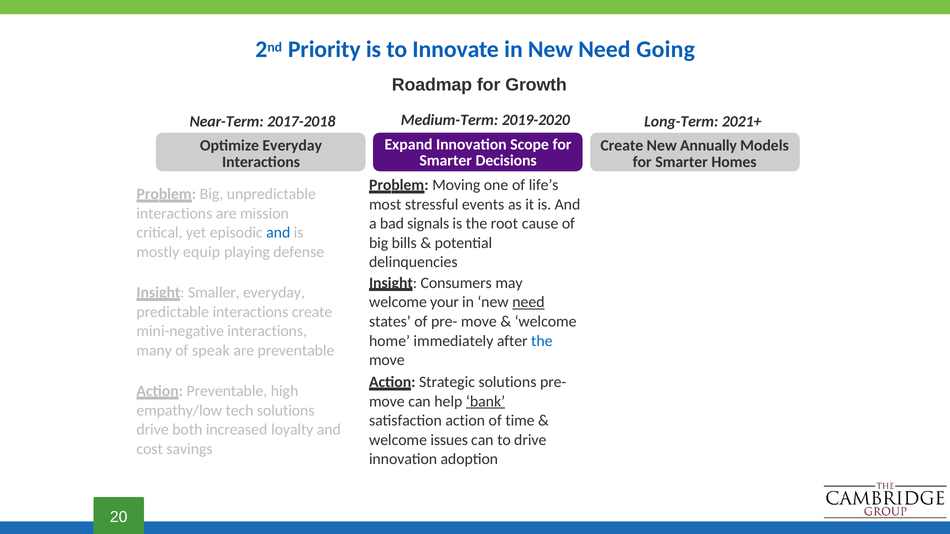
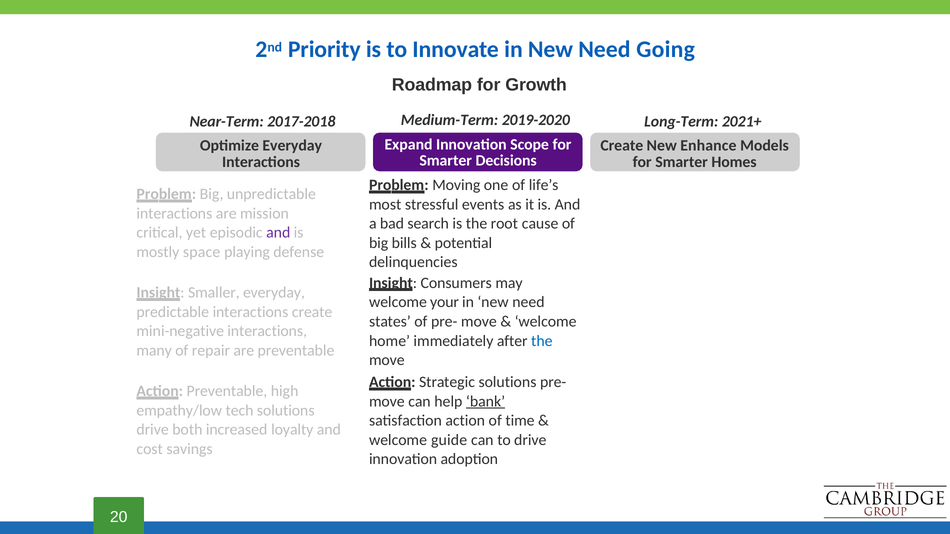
Annually: Annually -> Enhance
signals: signals -> search
and at (278, 233) colour: blue -> purple
equip: equip -> space
need at (528, 302) underline: present -> none
speak: speak -> repair
issues: issues -> guide
